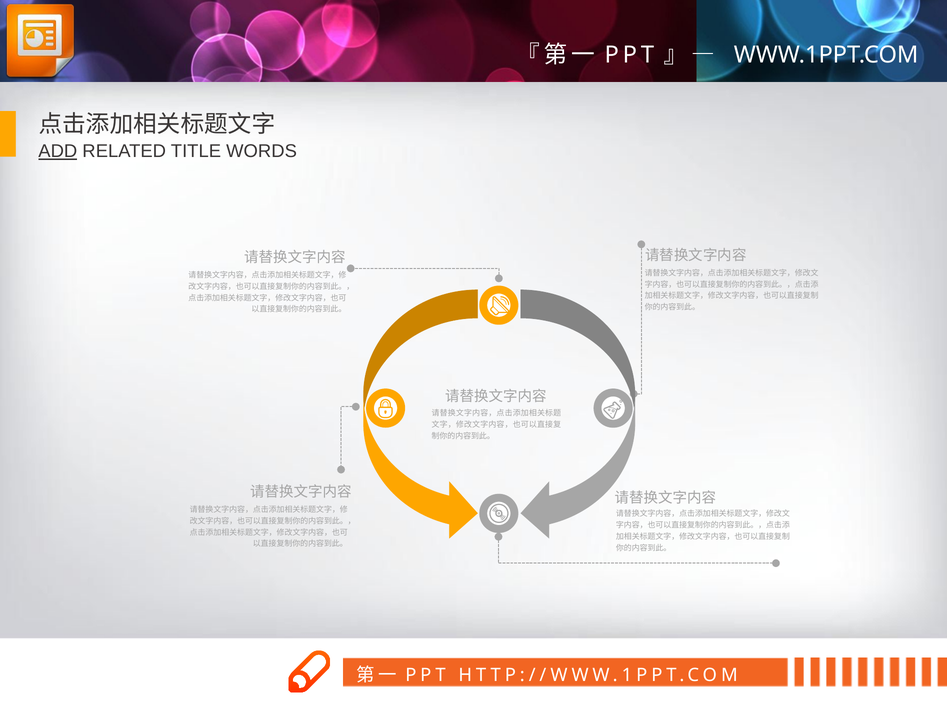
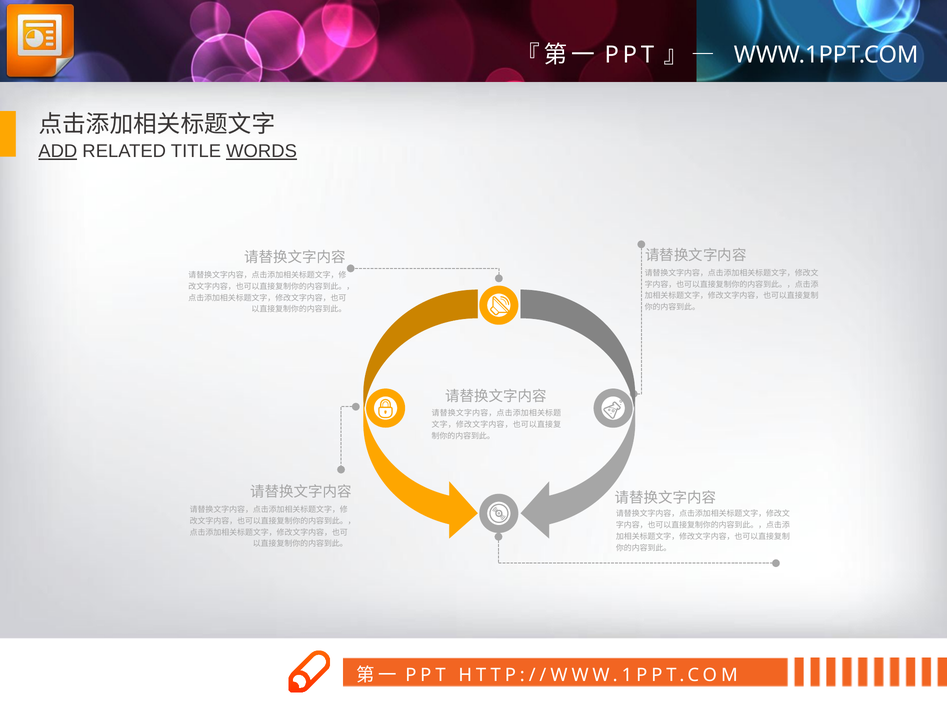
WORDS underline: none -> present
